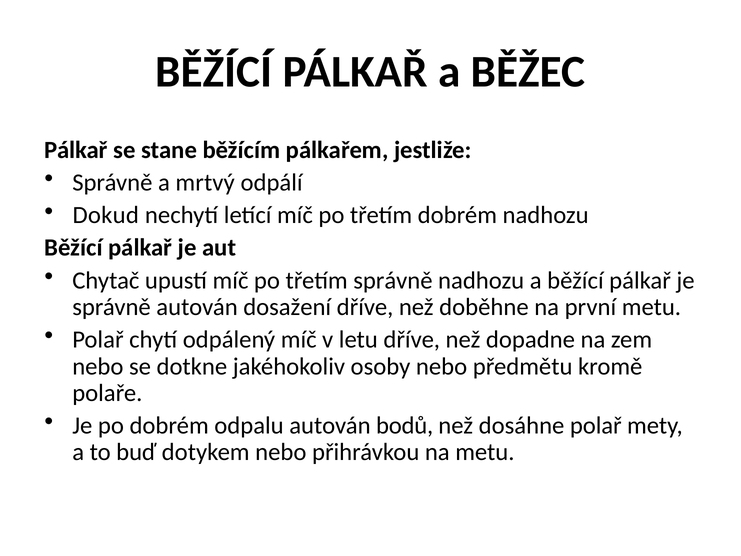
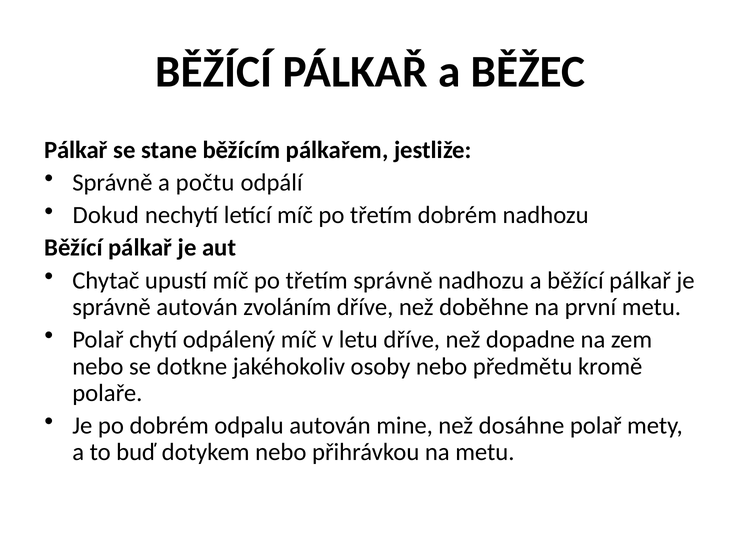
mrtvý: mrtvý -> počtu
dosažení: dosažení -> zvoláním
bodů: bodů -> mine
